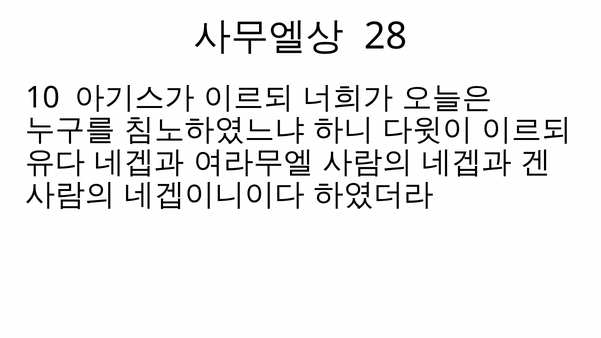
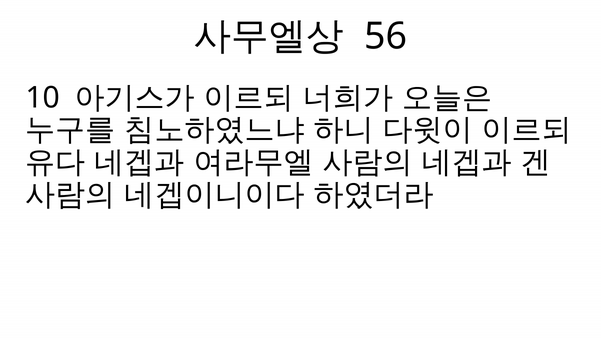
28: 28 -> 56
